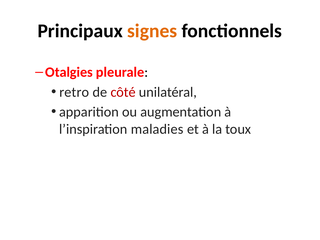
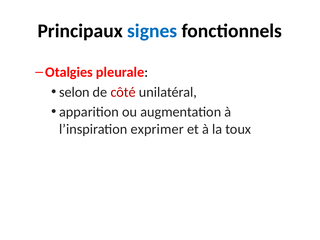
signes colour: orange -> blue
retro: retro -> selon
maladies: maladies -> exprimer
